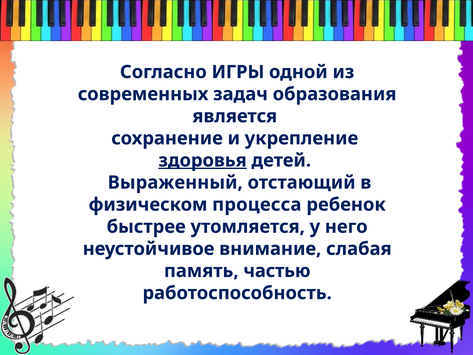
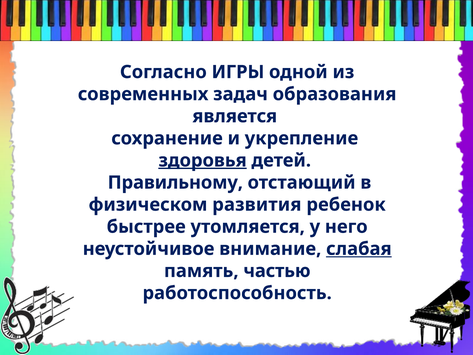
Выраженный: Выраженный -> Правильному
процесса: процесса -> развития
слабая underline: none -> present
